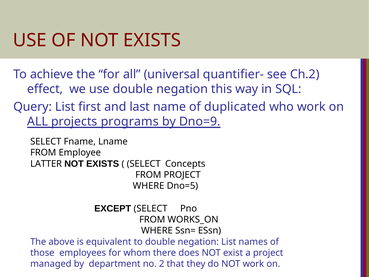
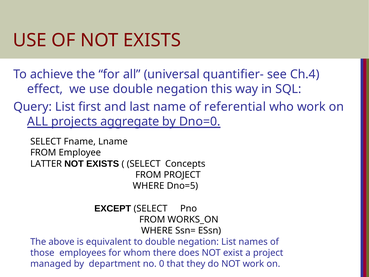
Ch.2: Ch.2 -> Ch.4
duplicated: duplicated -> referential
programs: programs -> aggregate
Dno=9: Dno=9 -> Dno=0
2: 2 -> 0
